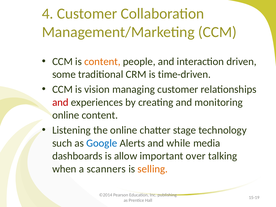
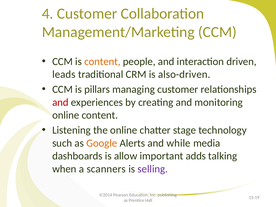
some: some -> leads
time-driven: time-driven -> also-driven
vision: vision -> pillars
Google colour: blue -> orange
over: over -> adds
selling colour: orange -> purple
